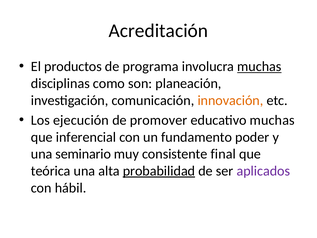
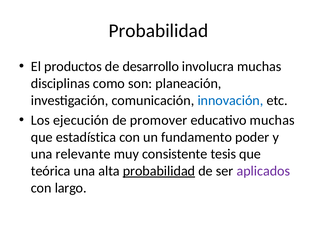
Acreditación at (158, 31): Acreditación -> Probabilidad
programa: programa -> desarrollo
muchas at (259, 67) underline: present -> none
innovación colour: orange -> blue
inferencial: inferencial -> estadística
seminario: seminario -> relevante
final: final -> tesis
hábil: hábil -> largo
